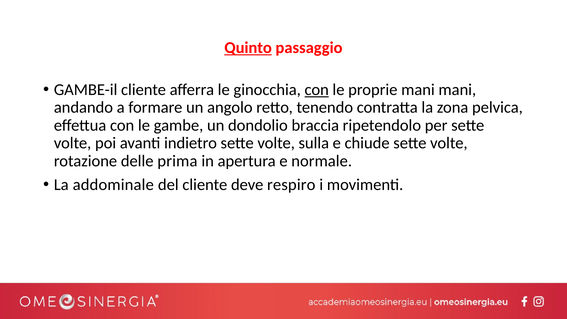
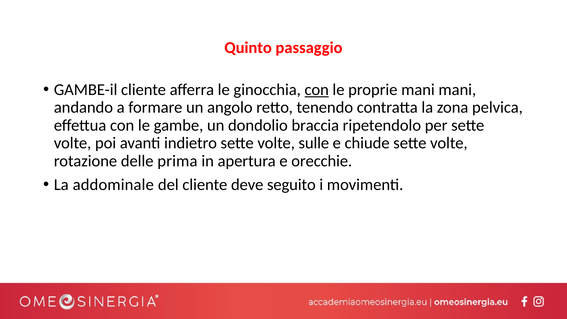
Quinto underline: present -> none
sulla: sulla -> sulle
normale: normale -> orecchie
respiro: respiro -> seguito
